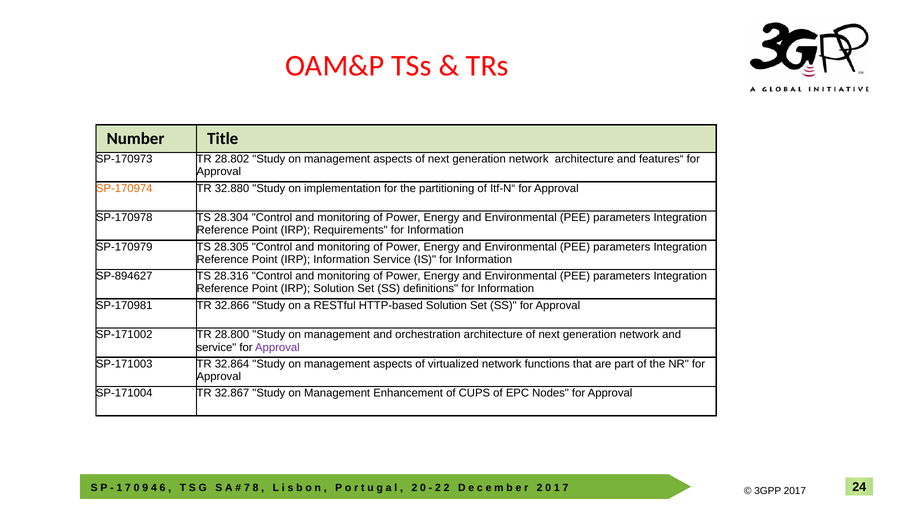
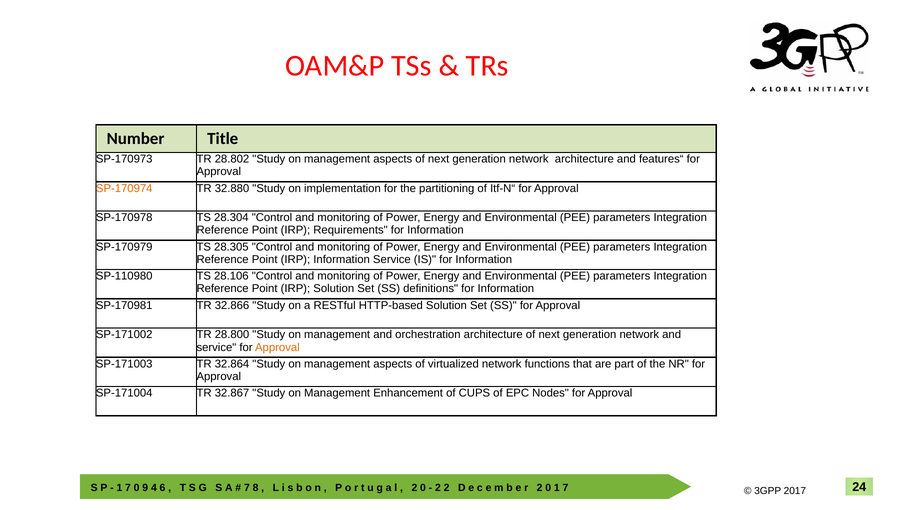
SP-894627: SP-894627 -> SP-110980
28.316: 28.316 -> 28.106
Approval at (277, 347) colour: purple -> orange
